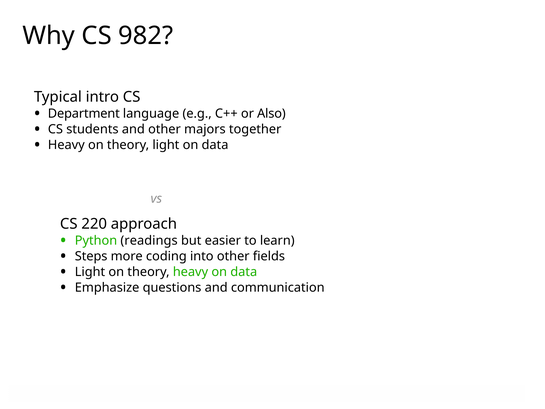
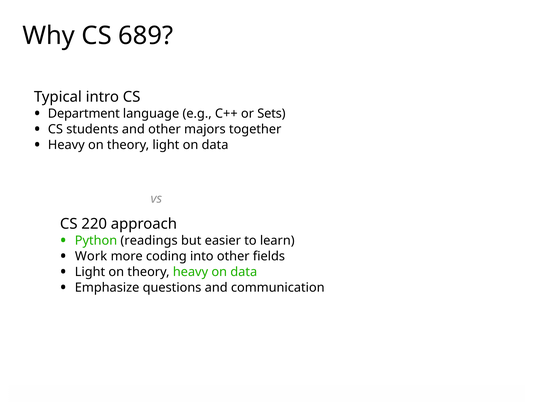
982: 982 -> 689
Also: Also -> Sets
Steps: Steps -> Work
